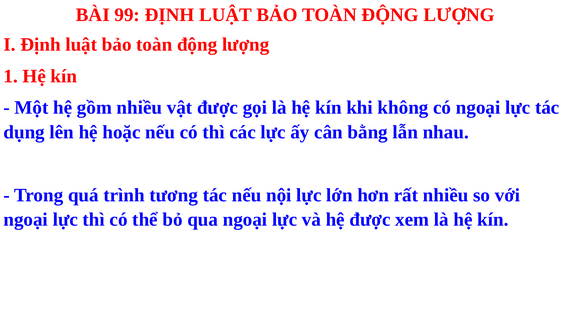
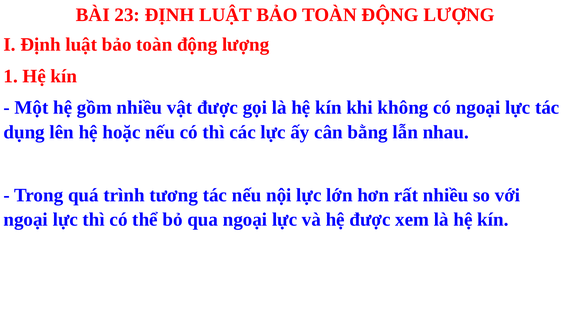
99: 99 -> 23
